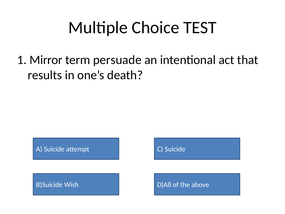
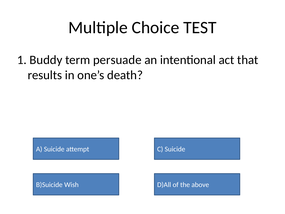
Mirror: Mirror -> Buddy
